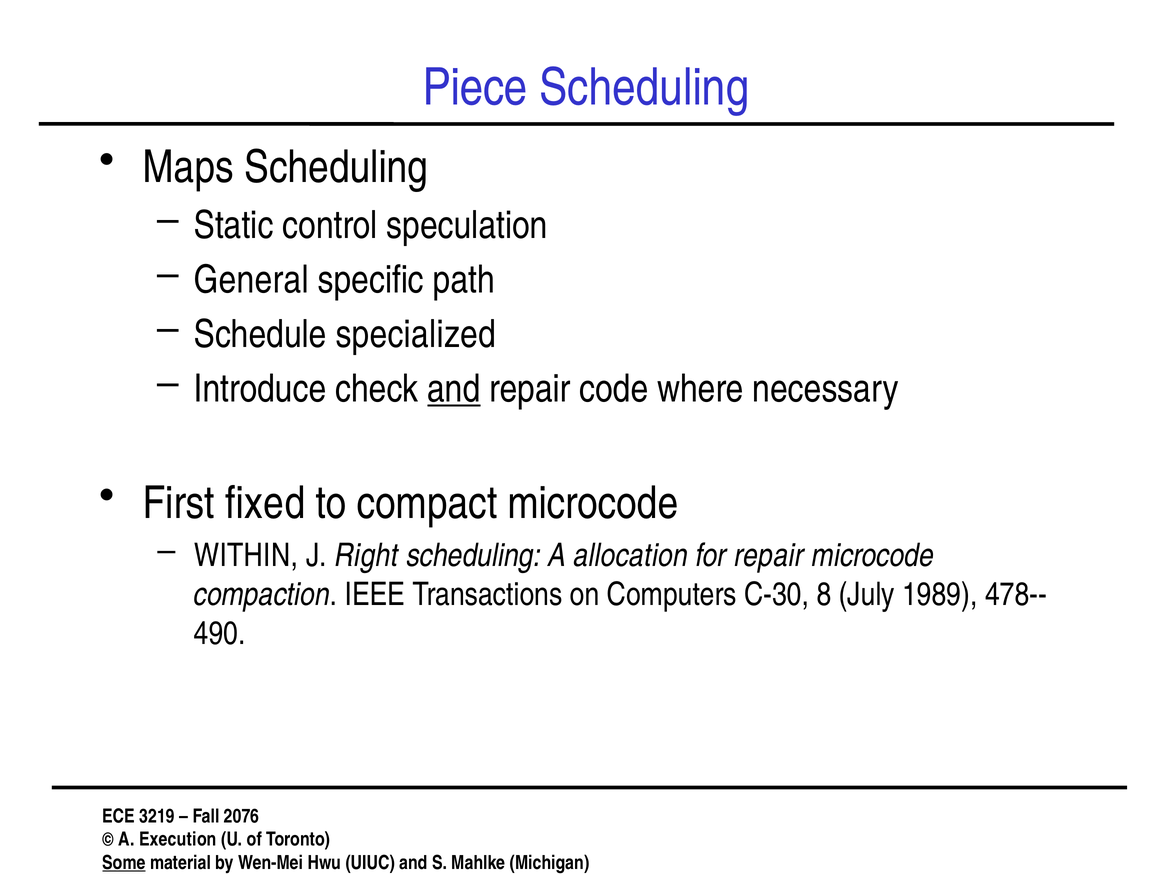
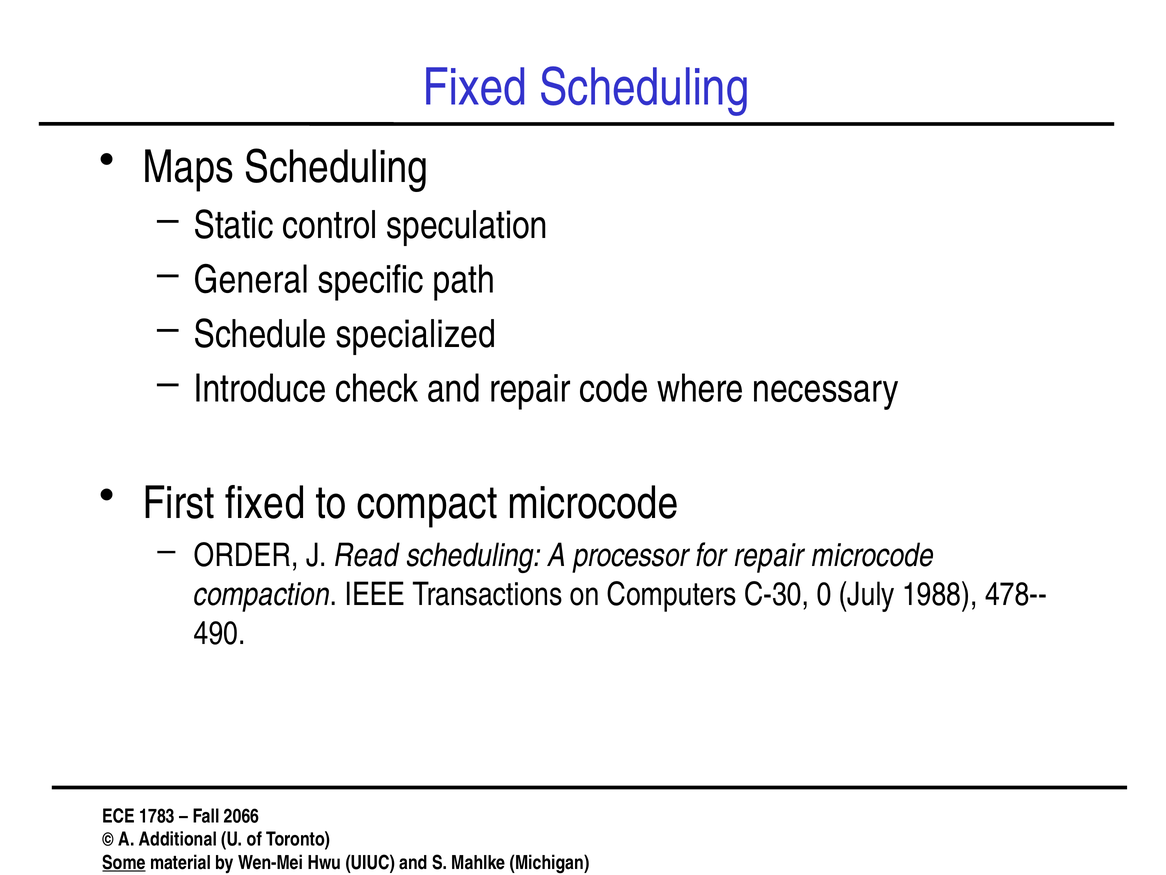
Piece at (475, 87): Piece -> Fixed
and at (454, 388) underline: present -> none
WITHIN: WITHIN -> ORDER
Right: Right -> Read
allocation: allocation -> processor
8: 8 -> 0
1989: 1989 -> 1988
3219: 3219 -> 1783
2076: 2076 -> 2066
Execution: Execution -> Additional
